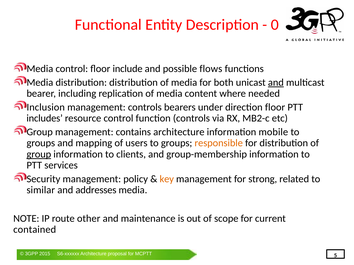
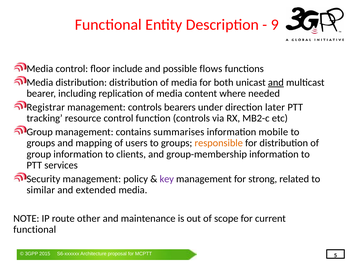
0: 0 -> 9
Inclusion: Inclusion -> Registrar
direction floor: floor -> later
includes: includes -> tracking
contains architecture: architecture -> summarises
group at (39, 154) underline: present -> none
key colour: orange -> purple
addresses: addresses -> extended
contained at (35, 230): contained -> functional
